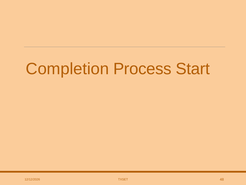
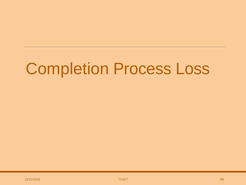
Start: Start -> Loss
